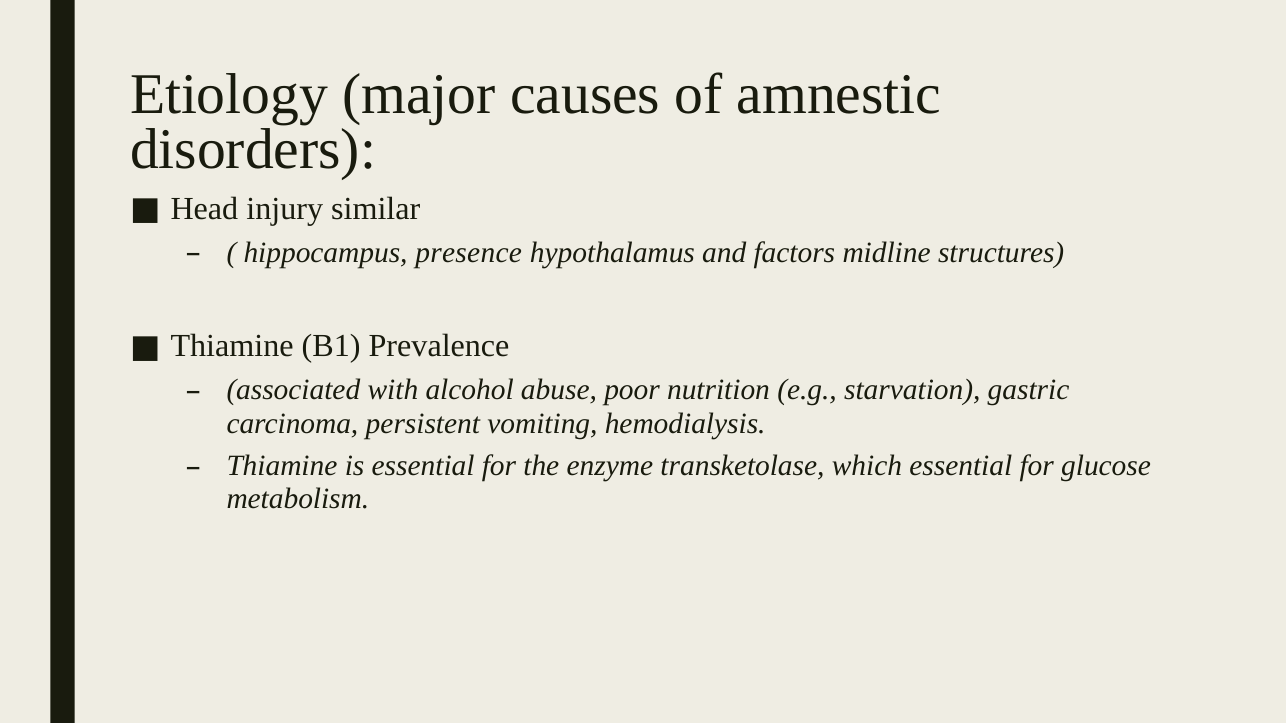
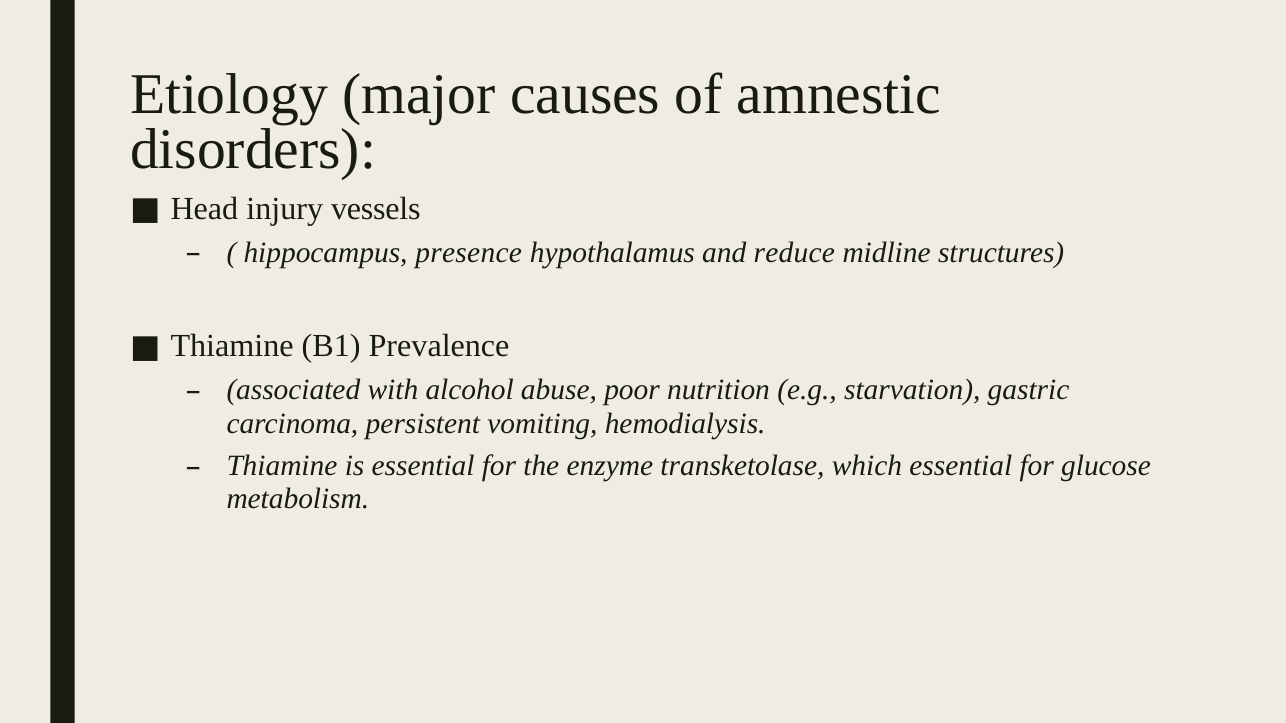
similar: similar -> vessels
factors: factors -> reduce
